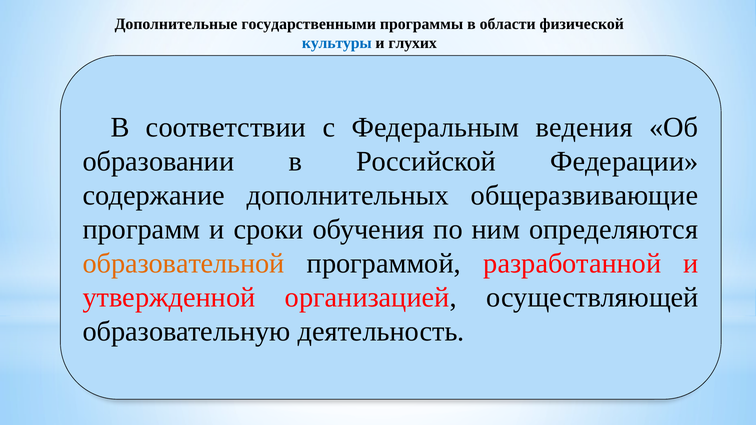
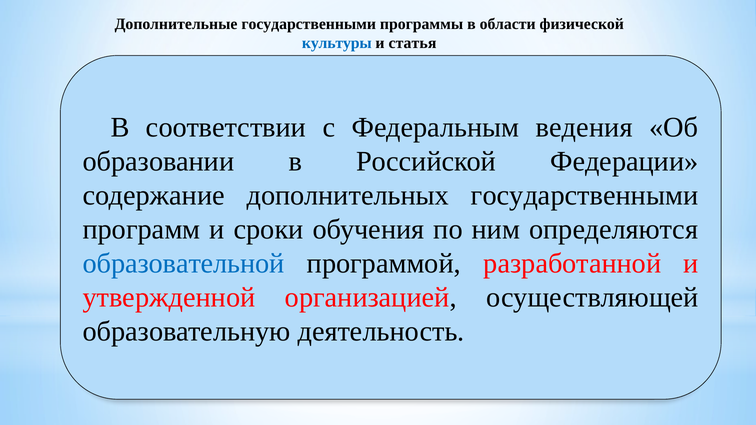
глухих: глухих -> статья
дополнительных общеразвивающие: общеразвивающие -> государственными
образовательной colour: orange -> blue
